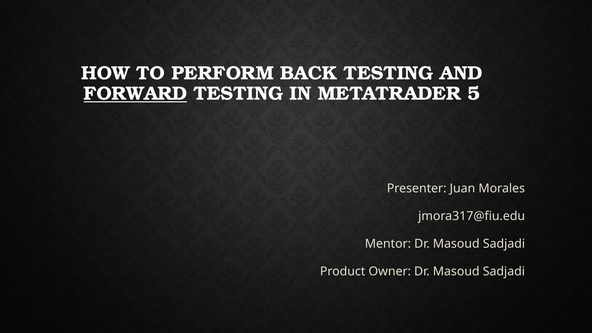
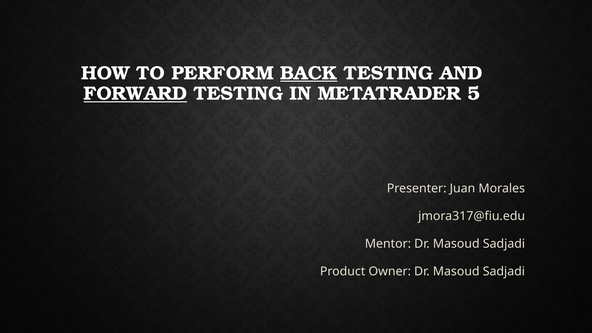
BACK underline: none -> present
